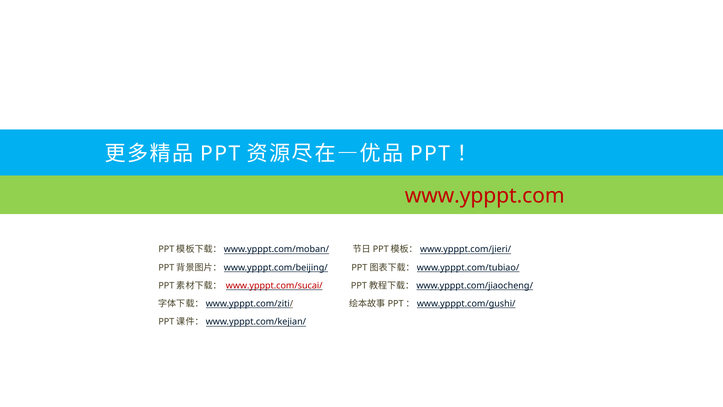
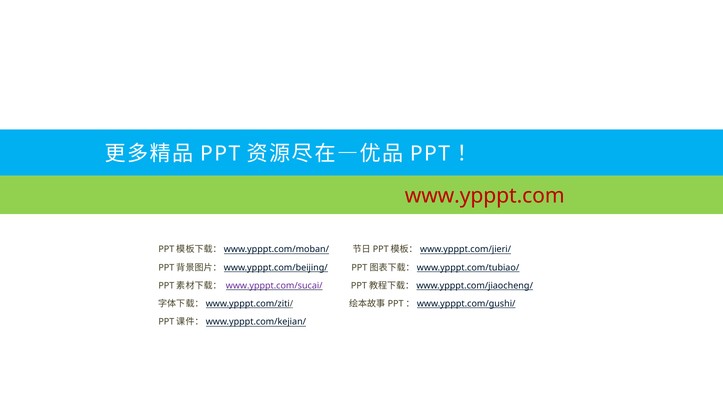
www.ypppt.com/sucai/ colour: red -> purple
